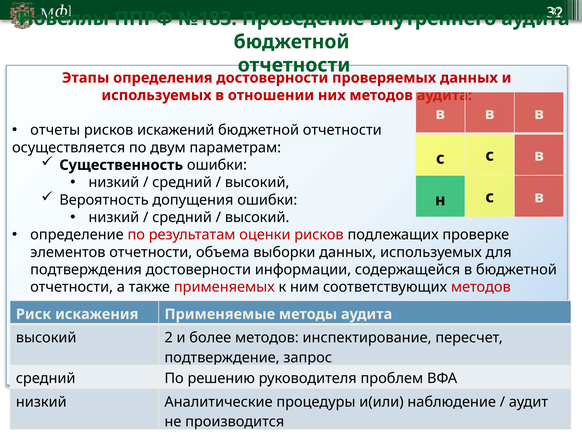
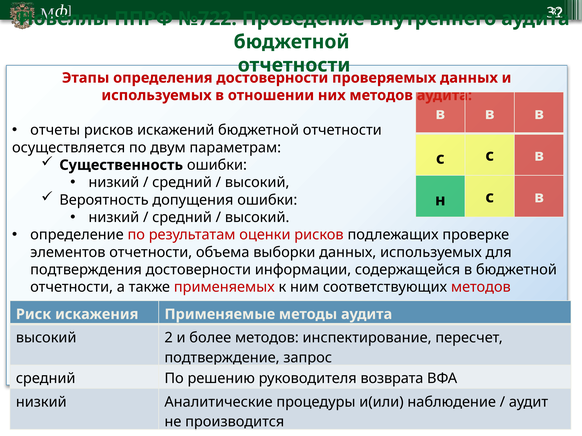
№183: №183 -> №722
проблем: проблем -> возврата
